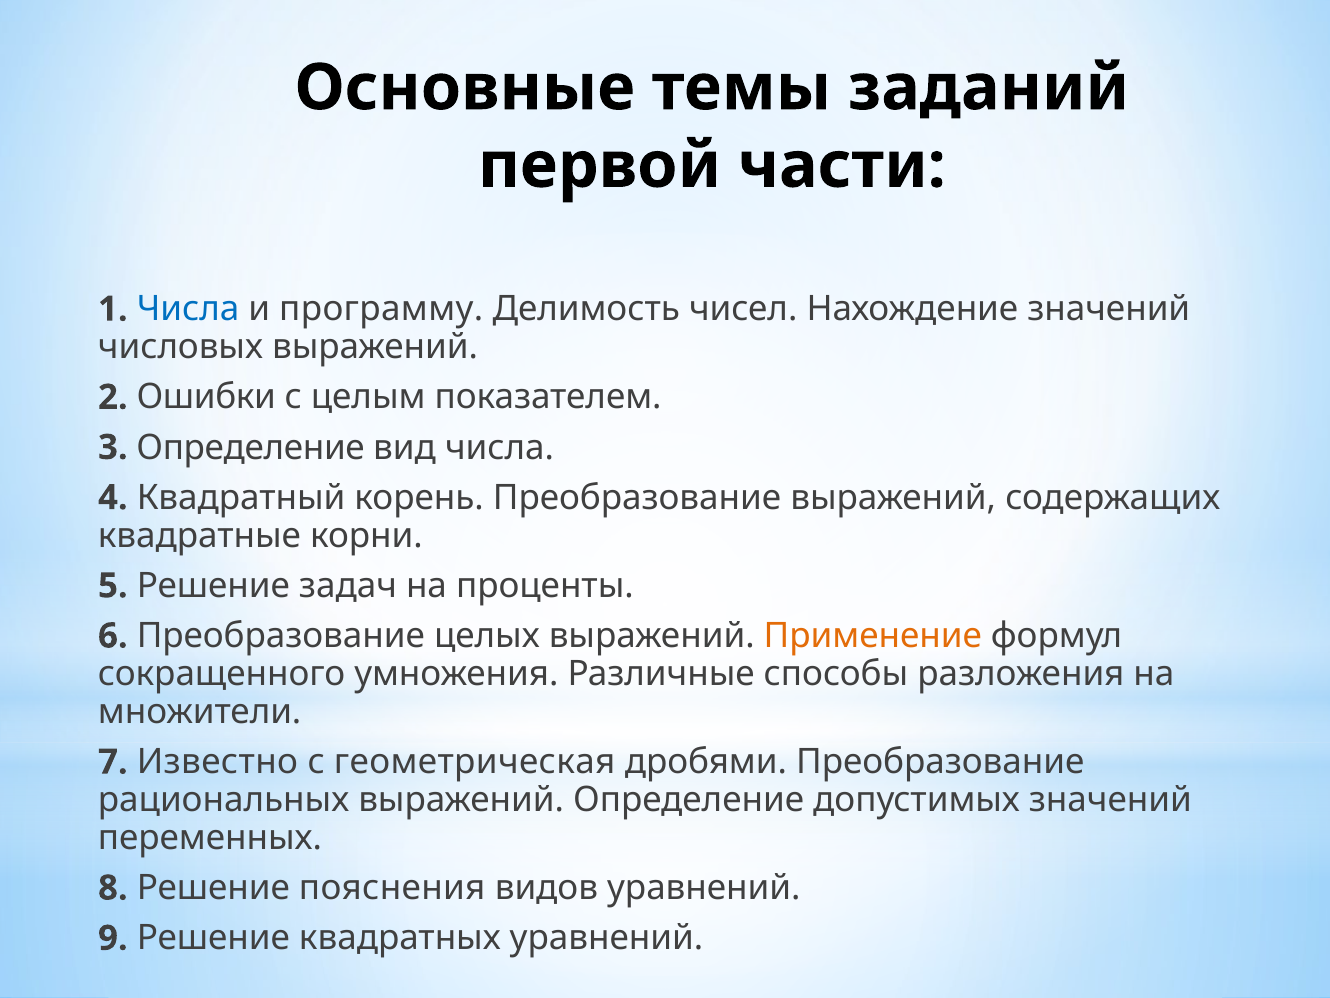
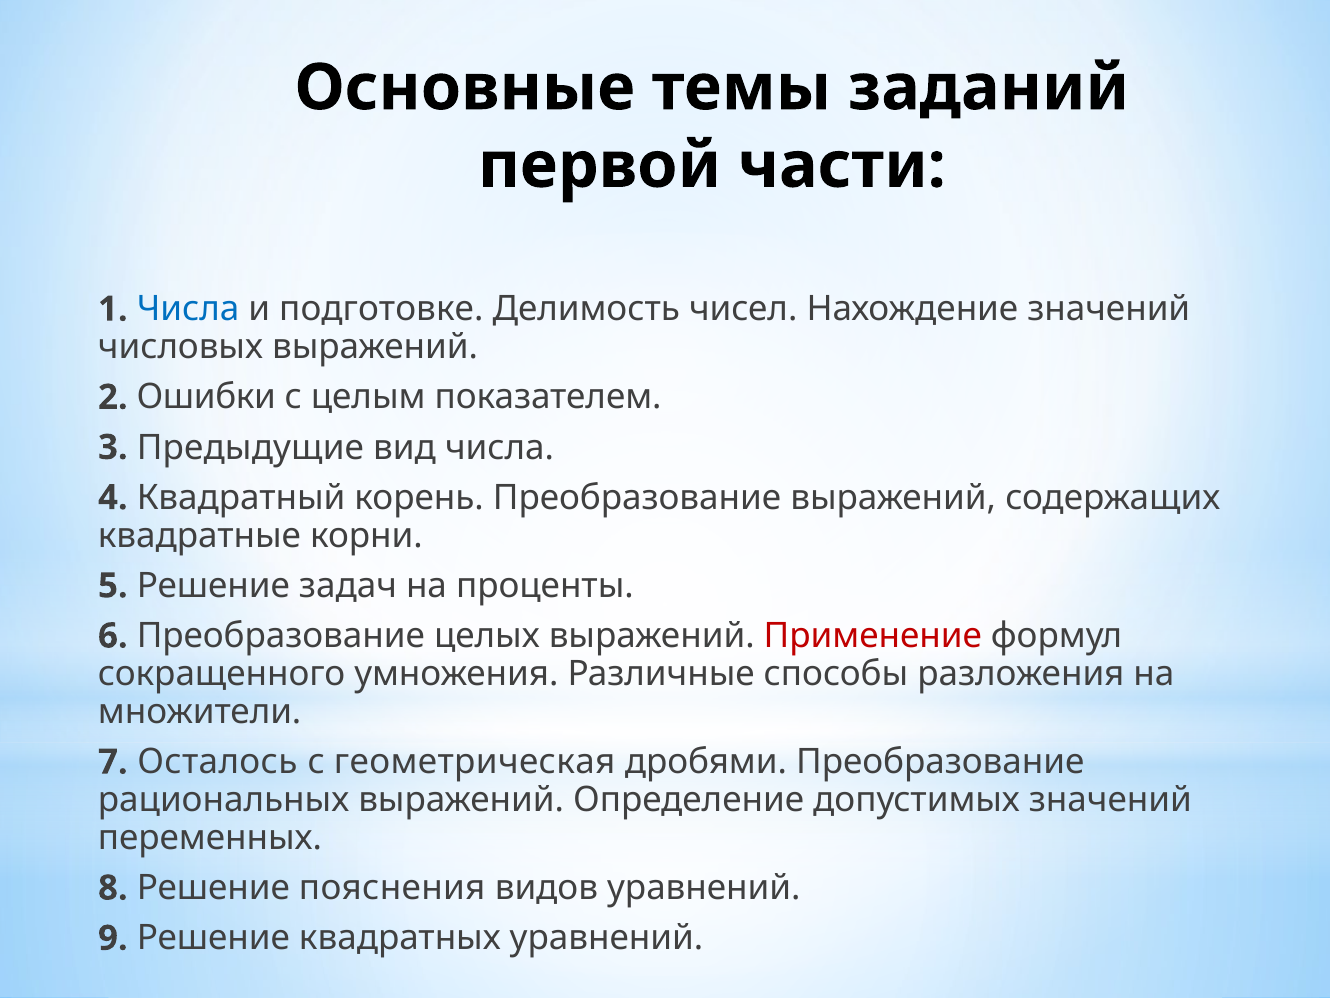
программу: программу -> подготовке
3 Определение: Определение -> Предыдущие
Применение colour: orange -> red
Известно: Известно -> Осталось
